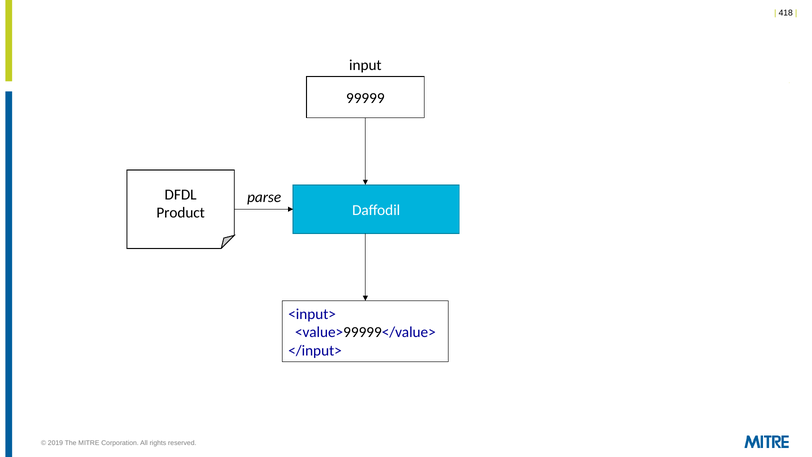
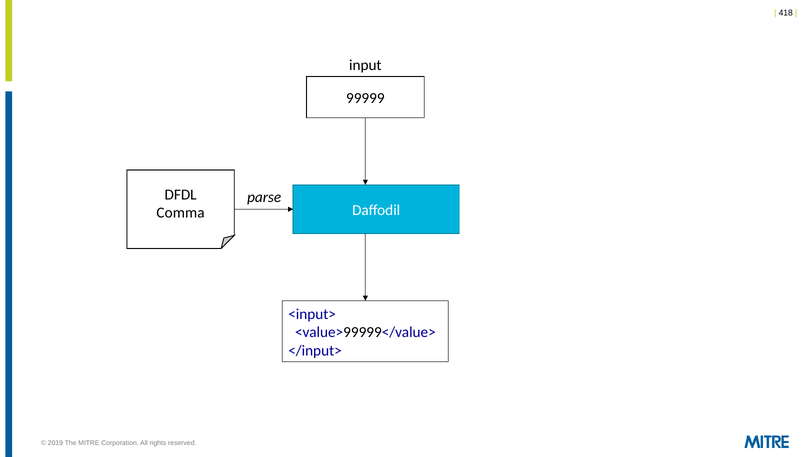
Product: Product -> Comma
